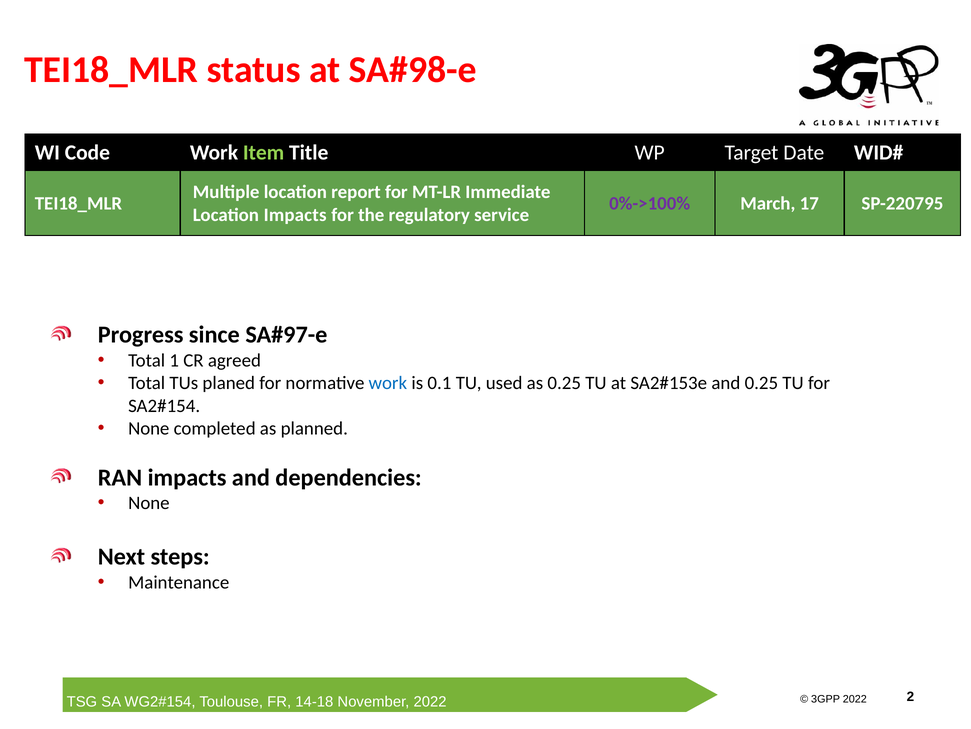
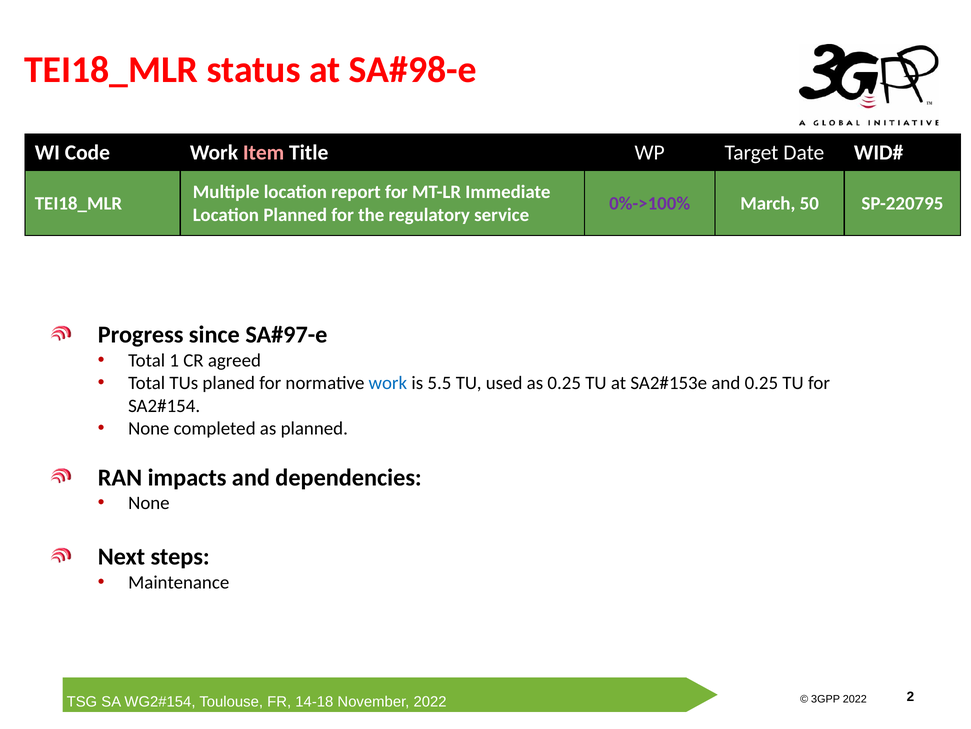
Item colour: light green -> pink
17: 17 -> 50
Location Impacts: Impacts -> Planned
0.1: 0.1 -> 5.5
